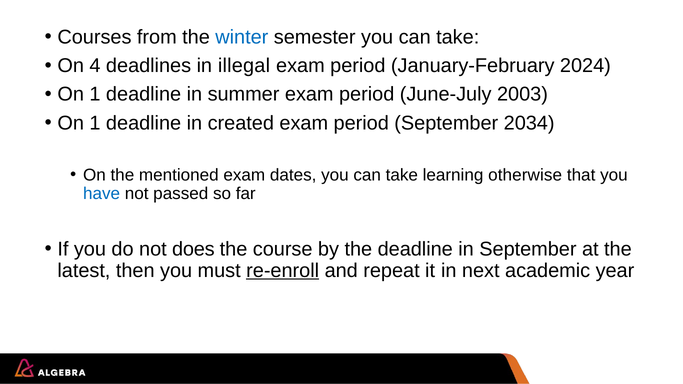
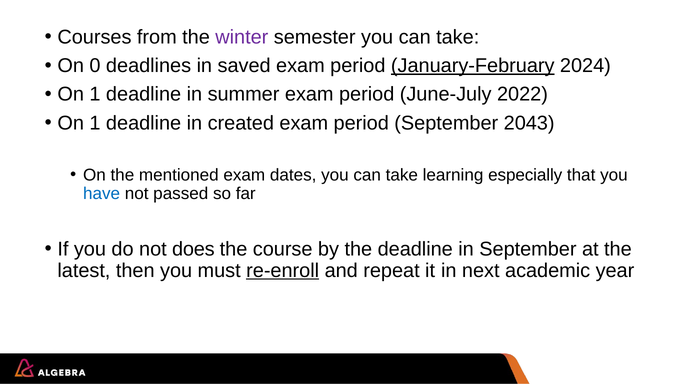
winter colour: blue -> purple
4: 4 -> 0
illegal: illegal -> saved
January-February underline: none -> present
2003: 2003 -> 2022
2034: 2034 -> 2043
otherwise: otherwise -> especially
